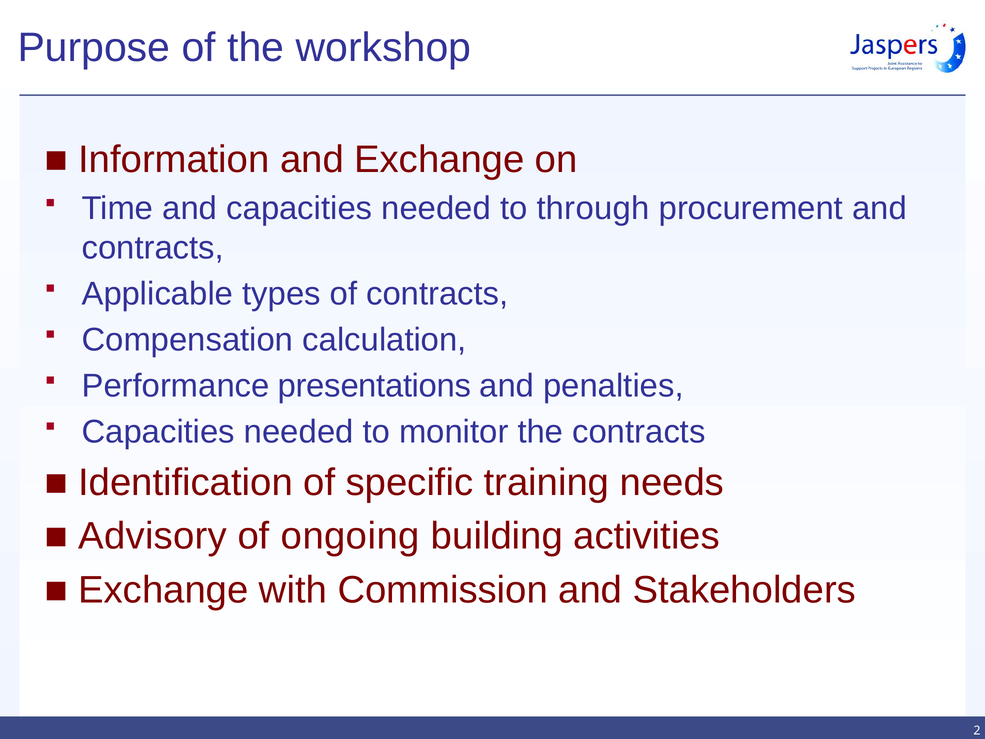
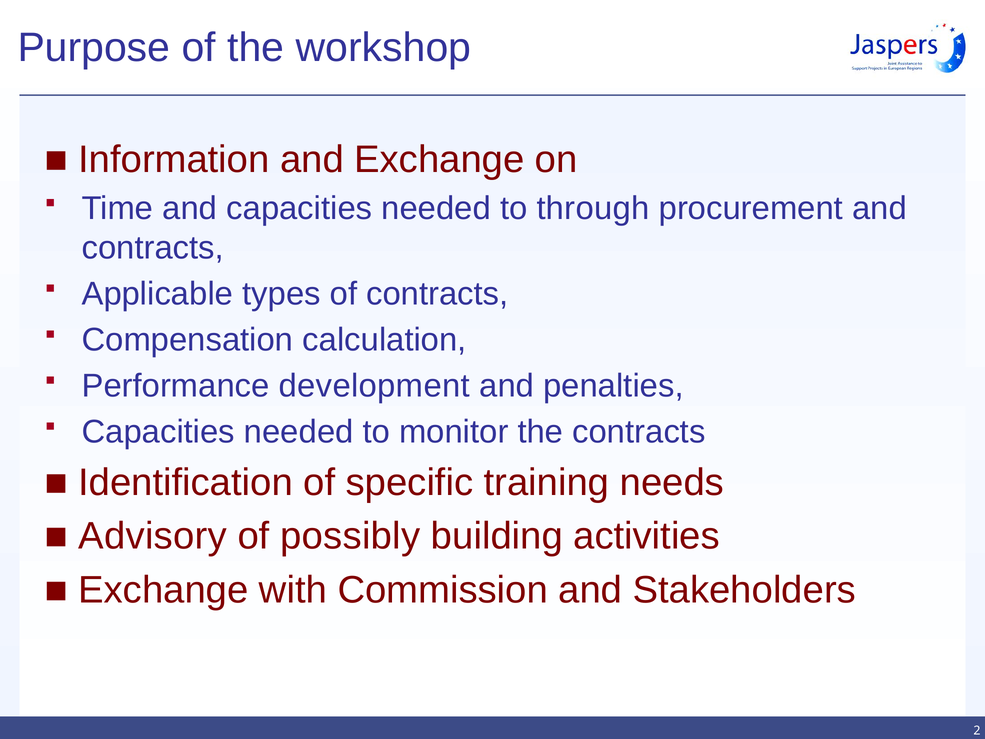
presentations: presentations -> development
ongoing: ongoing -> possibly
